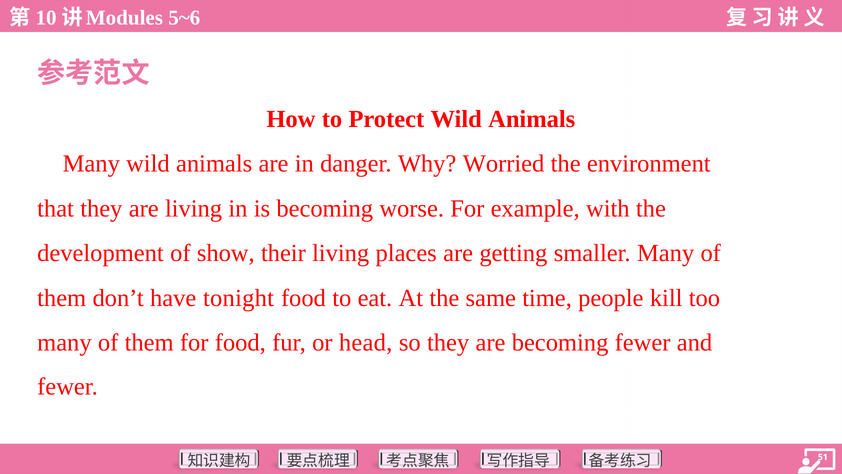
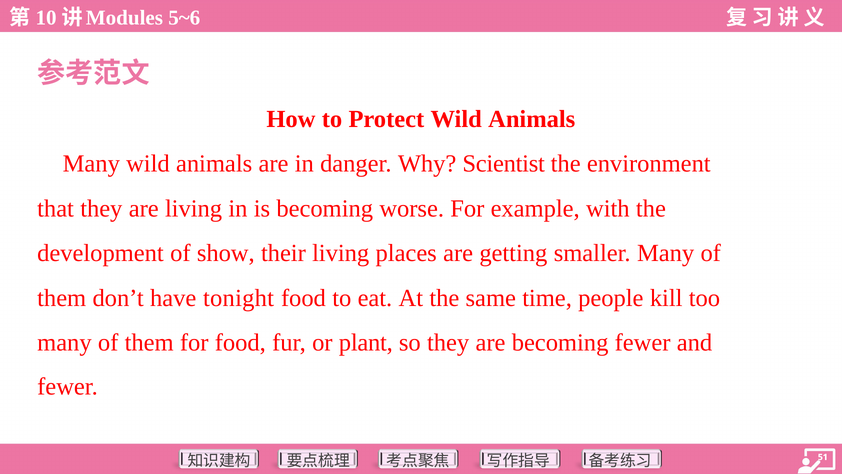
Worried: Worried -> Scientist
head: head -> plant
